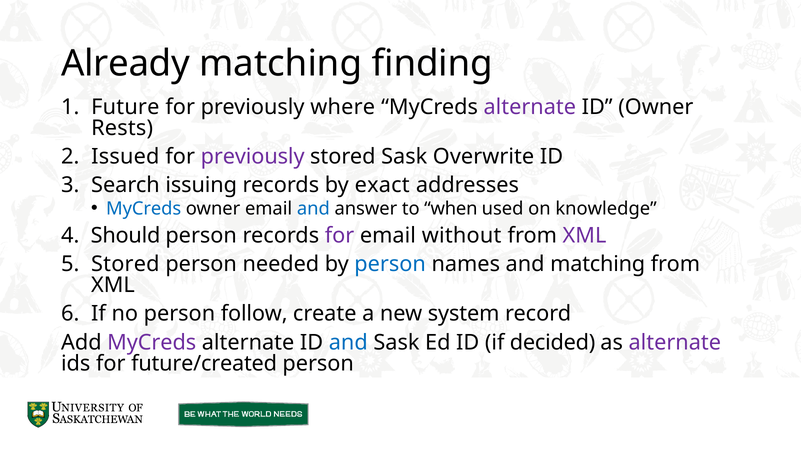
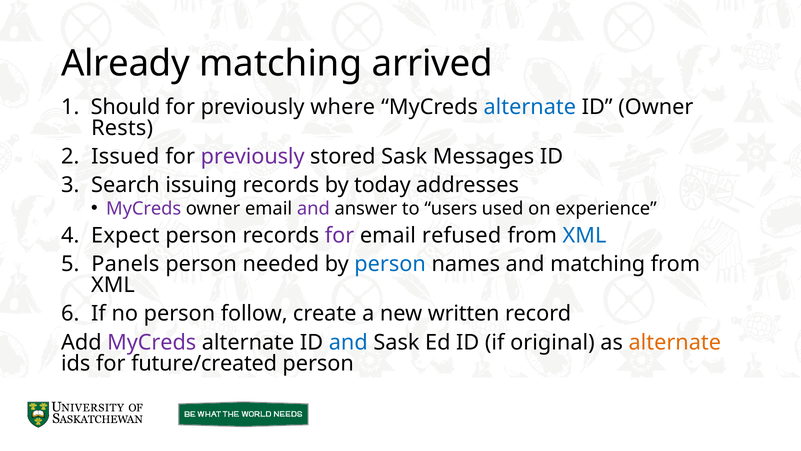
finding: finding -> arrived
Future: Future -> Should
alternate at (530, 107) colour: purple -> blue
Overwrite: Overwrite -> Messages
exact: exact -> today
MyCreds at (144, 208) colour: blue -> purple
and at (313, 208) colour: blue -> purple
when: when -> users
knowledge: knowledge -> experience
Should: Should -> Expect
without: without -> refused
XML at (584, 235) colour: purple -> blue
Stored at (125, 264): Stored -> Panels
system: system -> written
decided: decided -> original
alternate at (675, 342) colour: purple -> orange
